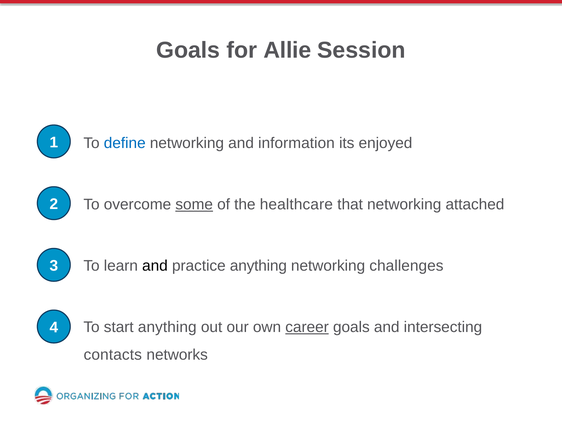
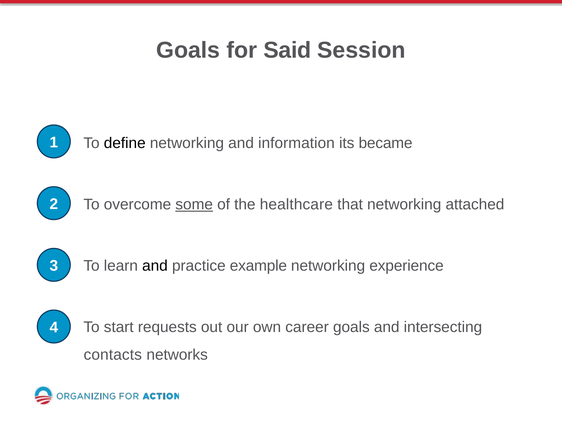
Allie: Allie -> Said
define colour: blue -> black
enjoyed: enjoyed -> became
practice anything: anything -> example
challenges: challenges -> experience
start anything: anything -> requests
career underline: present -> none
